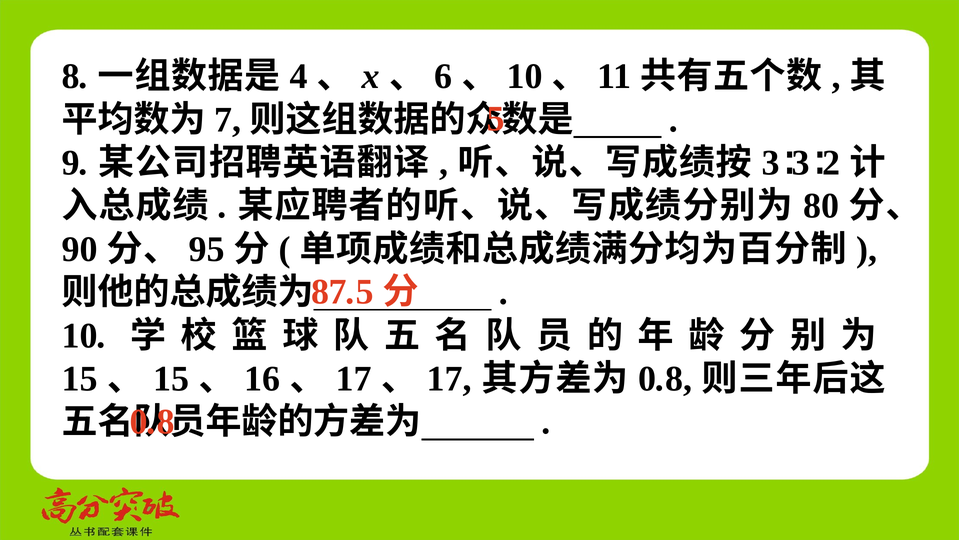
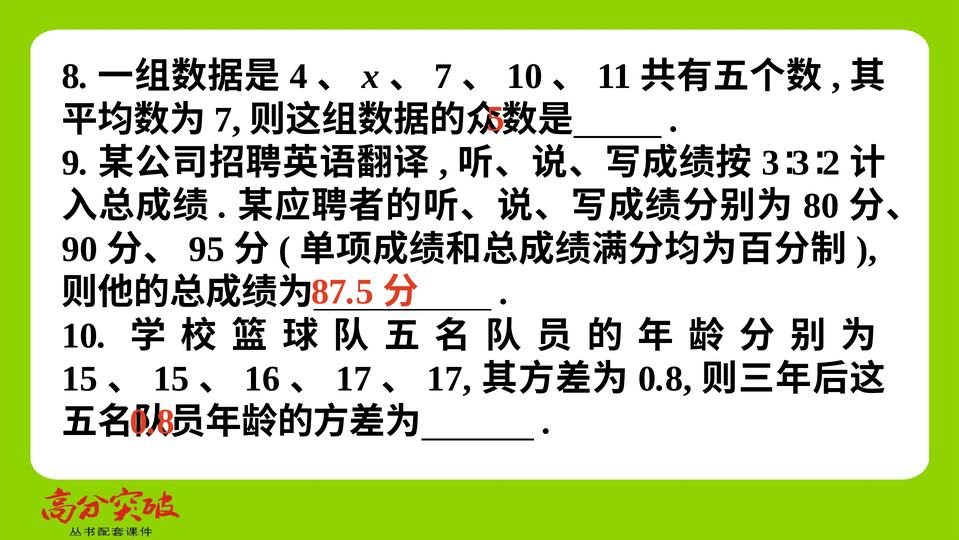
6 at (443, 76): 6 -> 7
